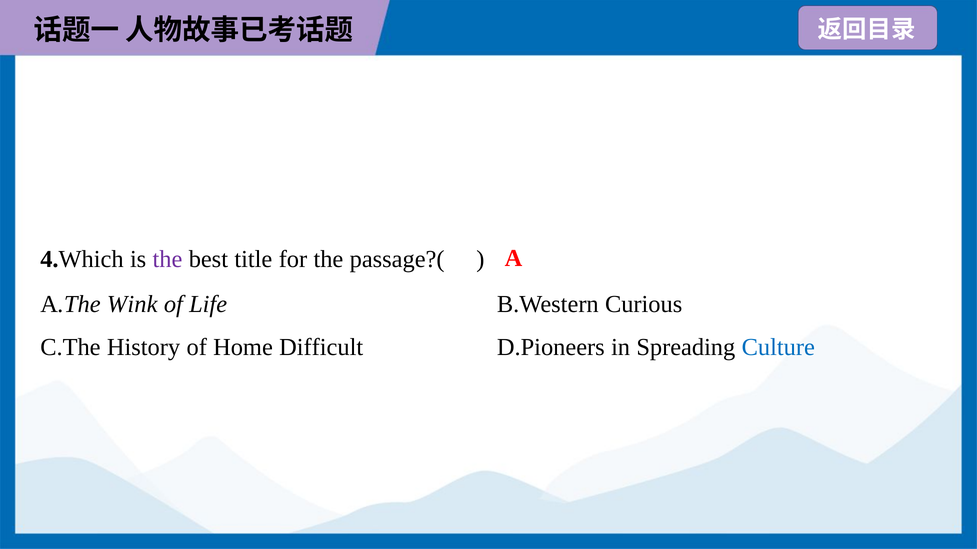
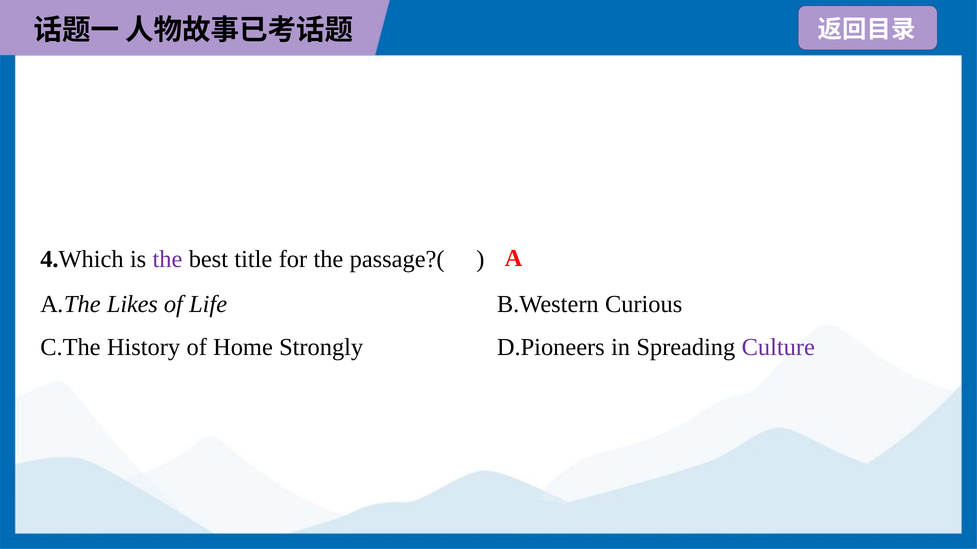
Wink: Wink -> Likes
Difficult: Difficult -> Strongly
Culture colour: blue -> purple
